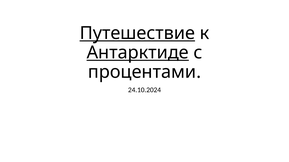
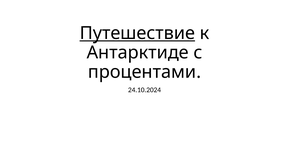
Антарктиде underline: present -> none
